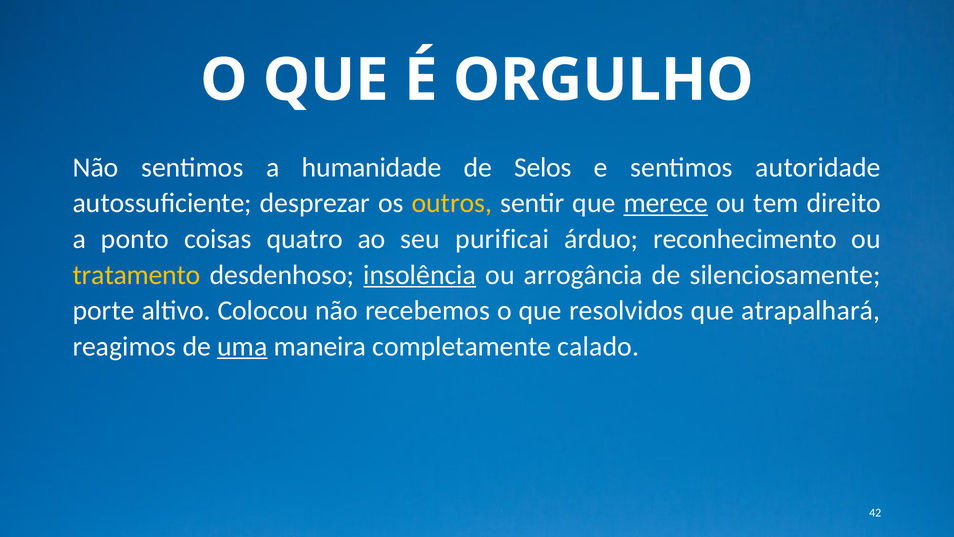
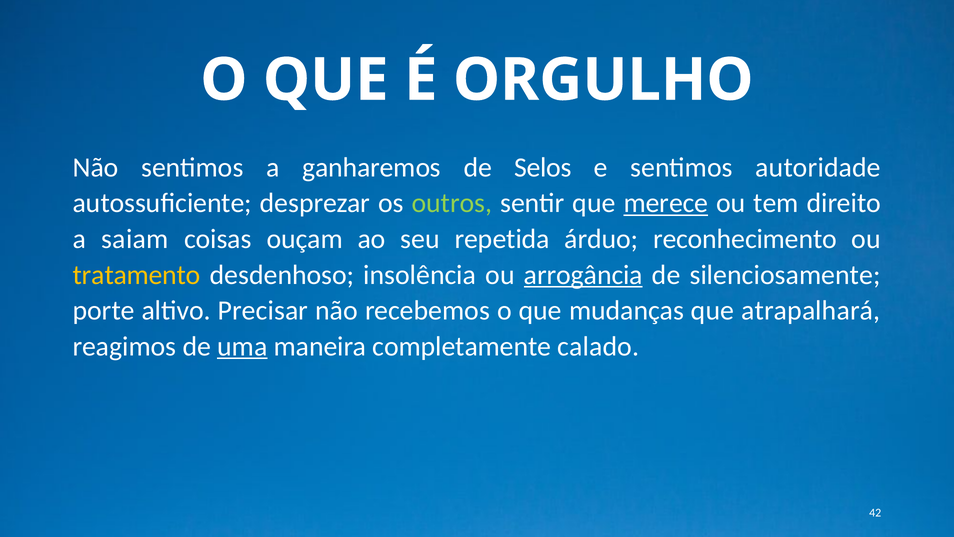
humanidade: humanidade -> ganharemos
outros colour: yellow -> light green
ponto: ponto -> saiam
quatro: quatro -> ouçam
purificai: purificai -> repetida
insolência underline: present -> none
arrogância underline: none -> present
Colocou: Colocou -> Precisar
resolvidos: resolvidos -> mudanças
